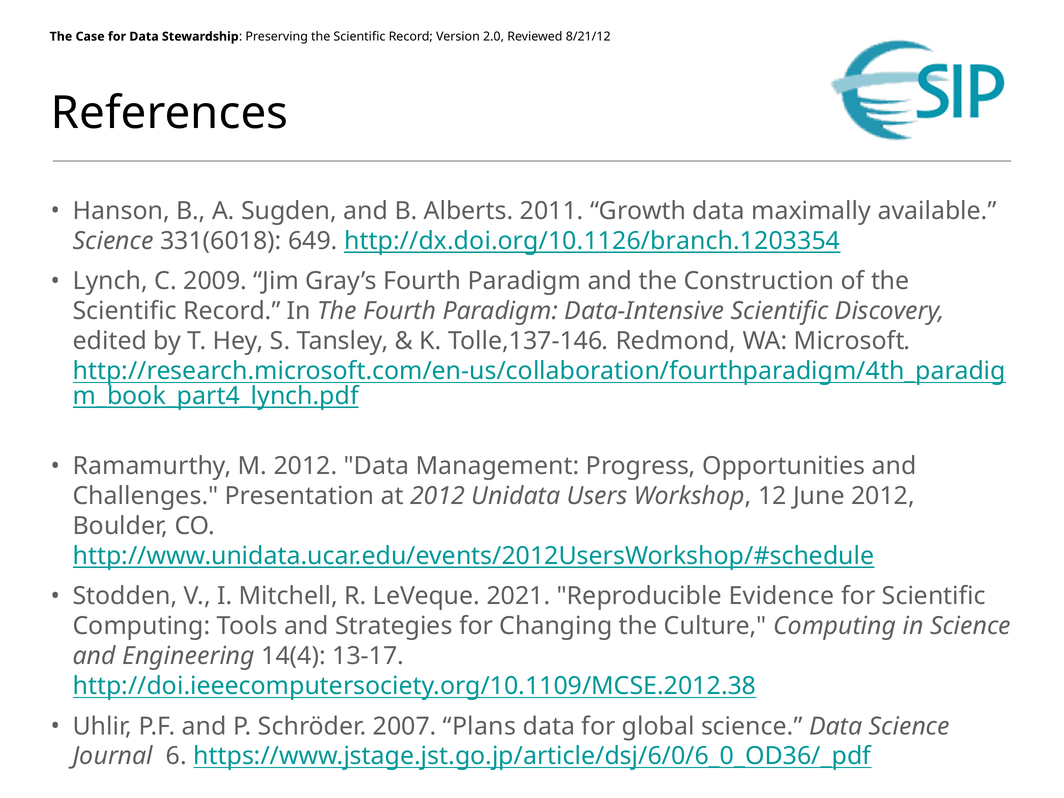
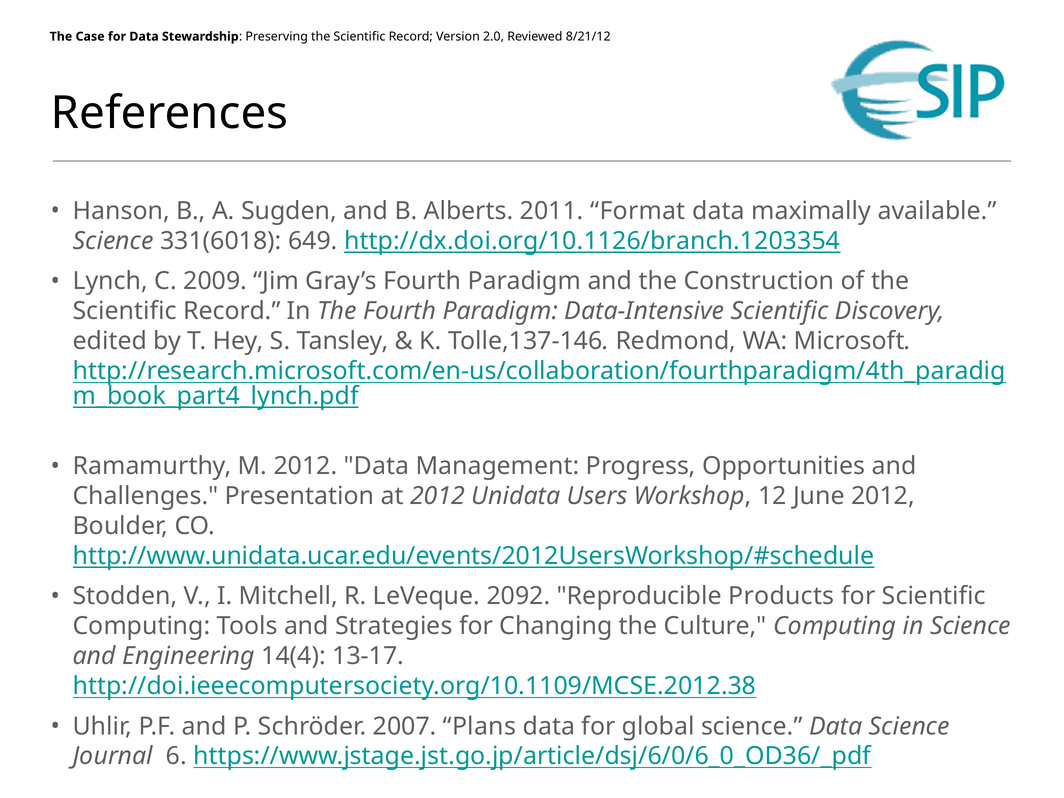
Growth: Growth -> Format
2021: 2021 -> 2092
Evidence: Evidence -> Products
